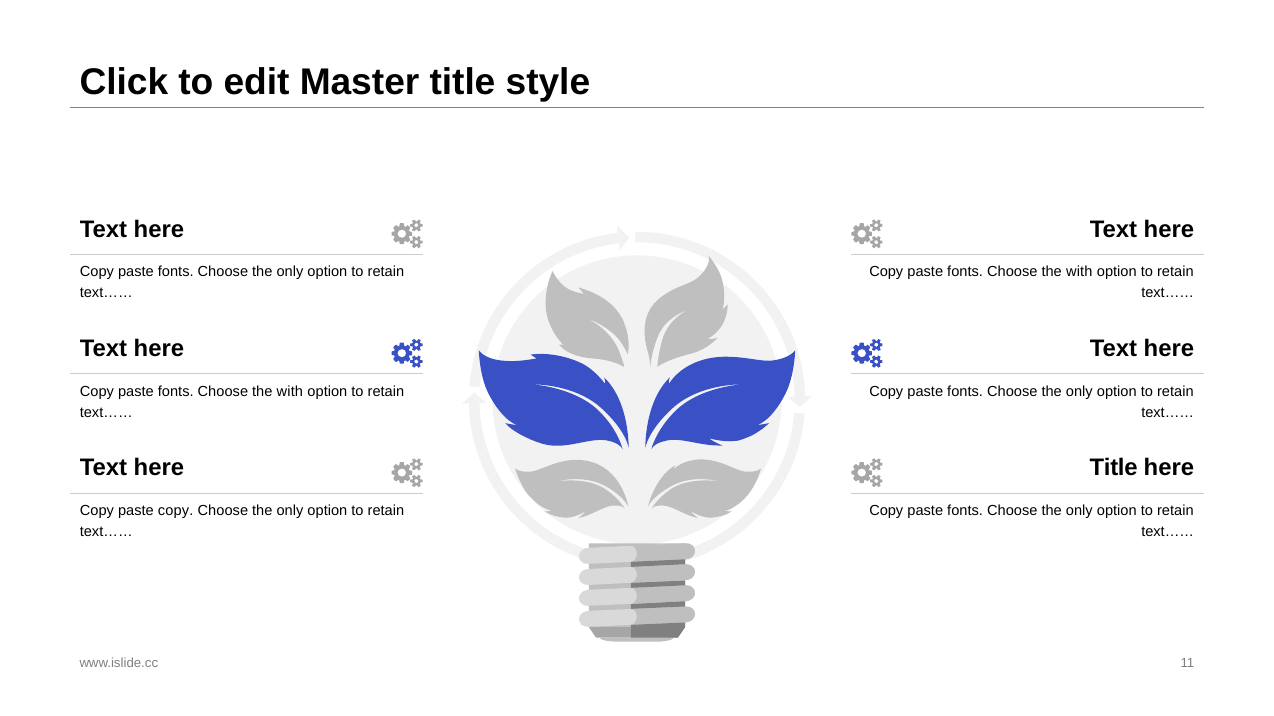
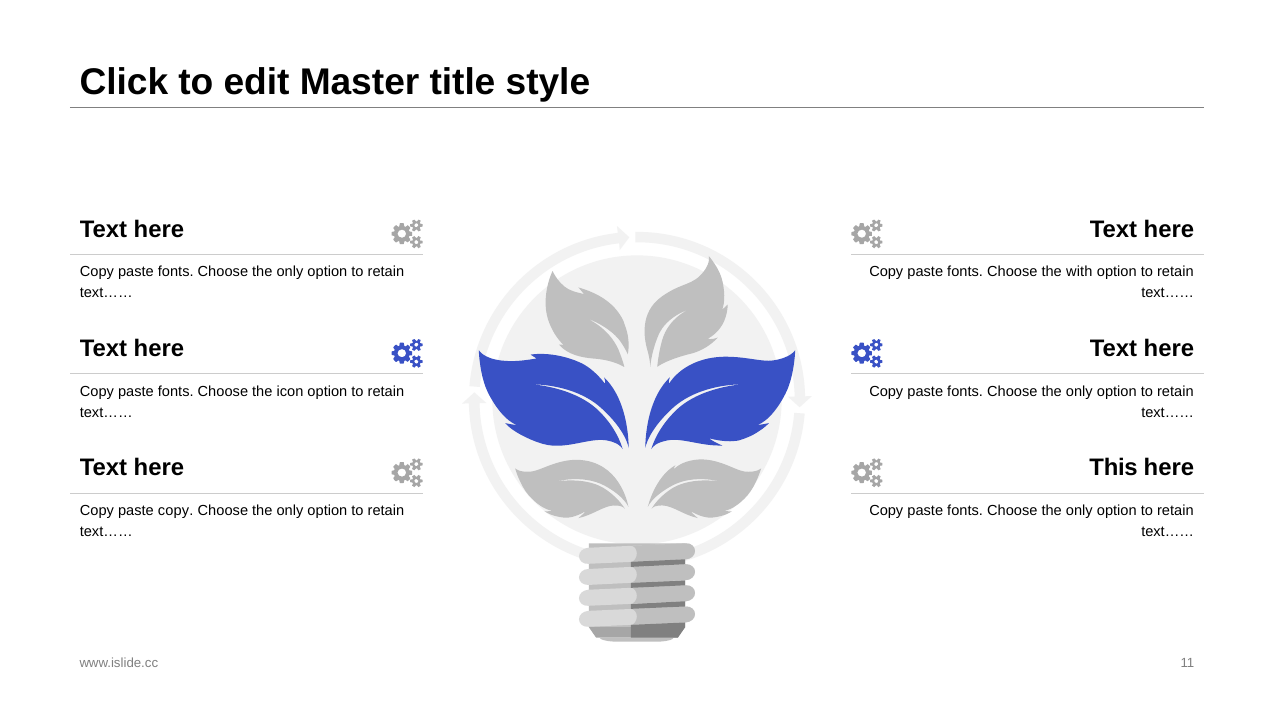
with at (290, 392): with -> icon
Title at (1114, 468): Title -> This
